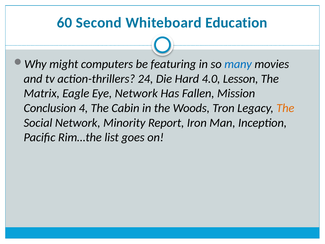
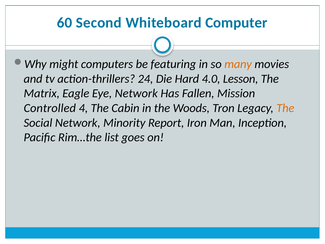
Education: Education -> Computer
many colour: blue -> orange
Conclusion: Conclusion -> Controlled
